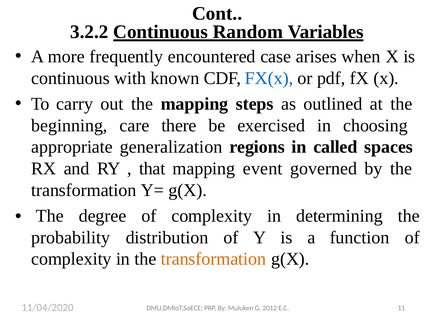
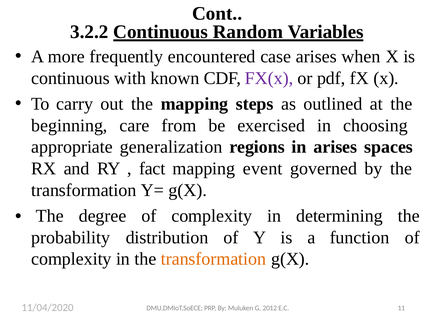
FX(x colour: blue -> purple
there: there -> from
in called: called -> arises
that: that -> fact
